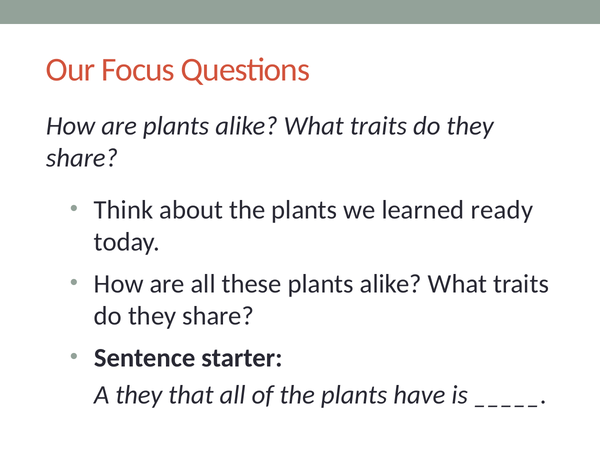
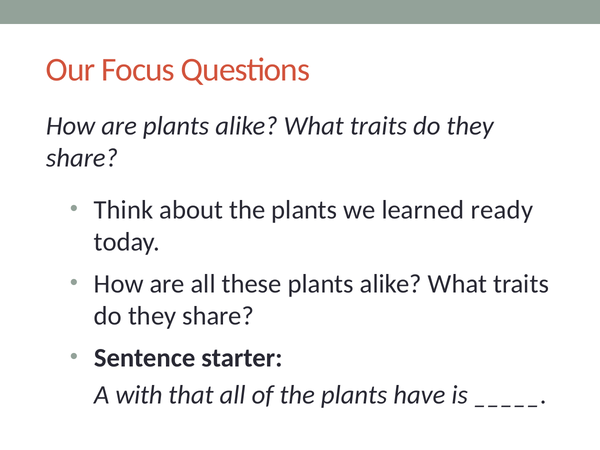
A they: they -> with
